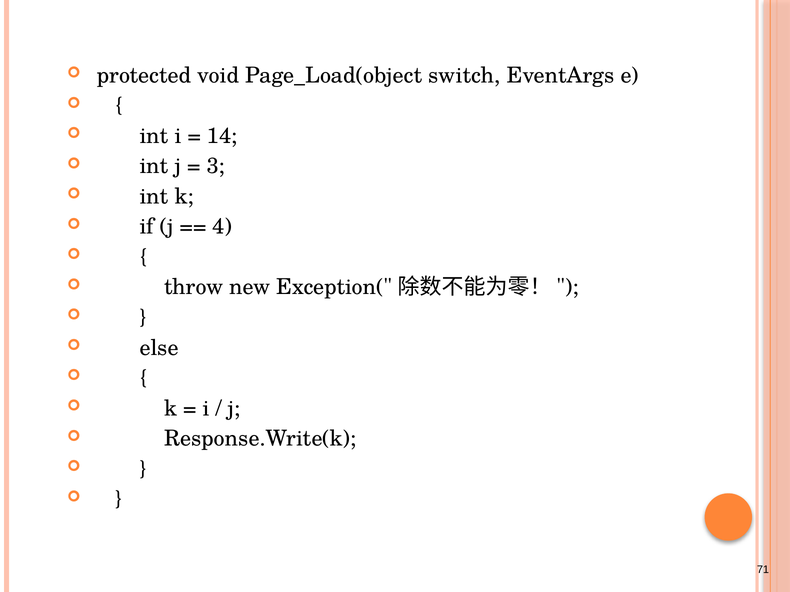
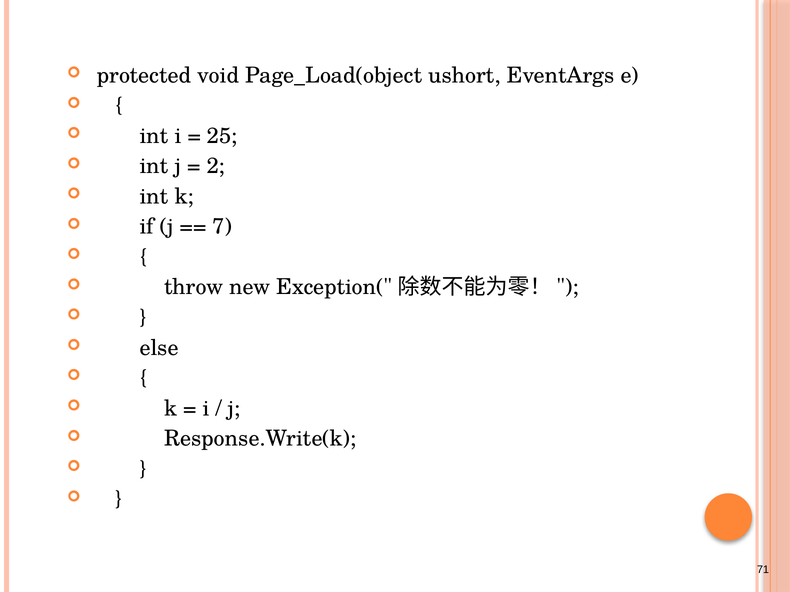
switch: switch -> ushort
14: 14 -> 25
3: 3 -> 2
4: 4 -> 7
